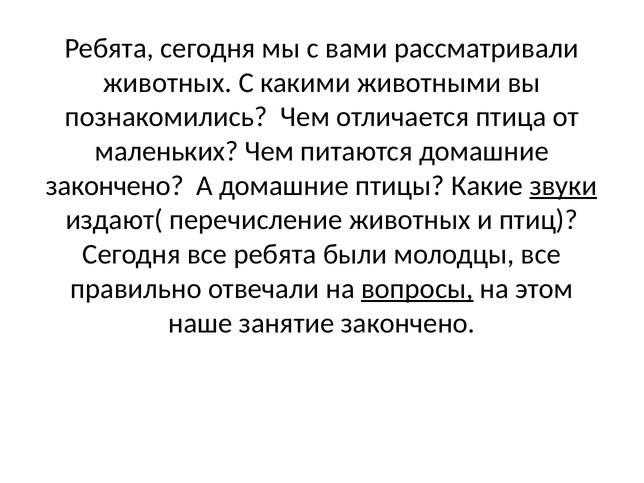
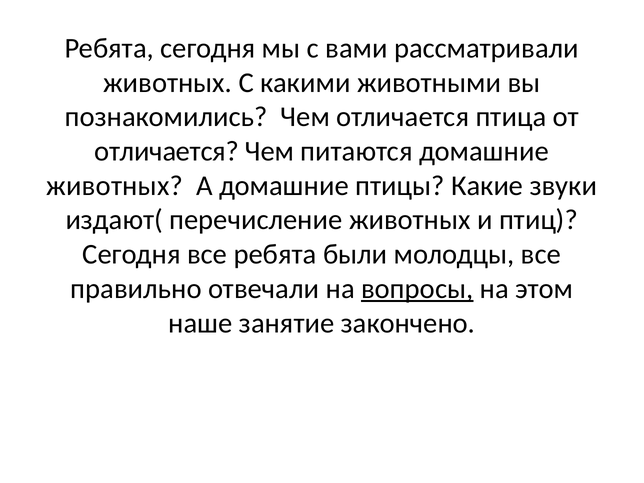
маленьких at (167, 151): маленьких -> отличается
закончено at (115, 186): закончено -> животных
звуки underline: present -> none
